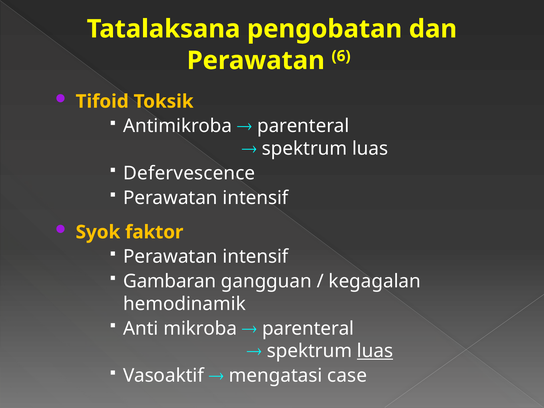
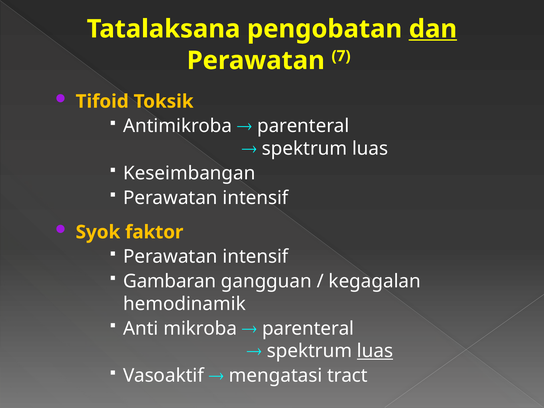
dan underline: none -> present
6: 6 -> 7
Defervescence: Defervescence -> Keseimbangan
case: case -> tract
